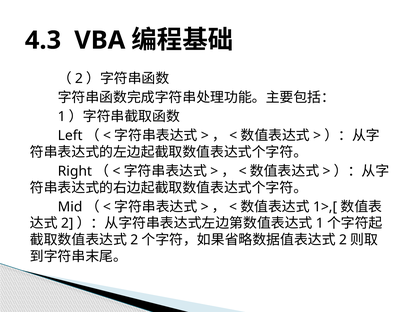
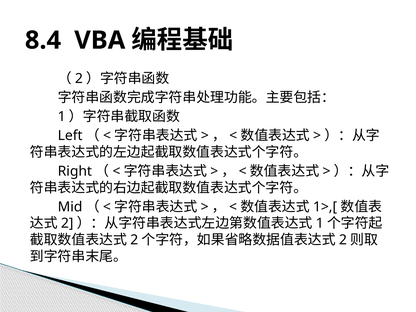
4.3: 4.3 -> 8.4
